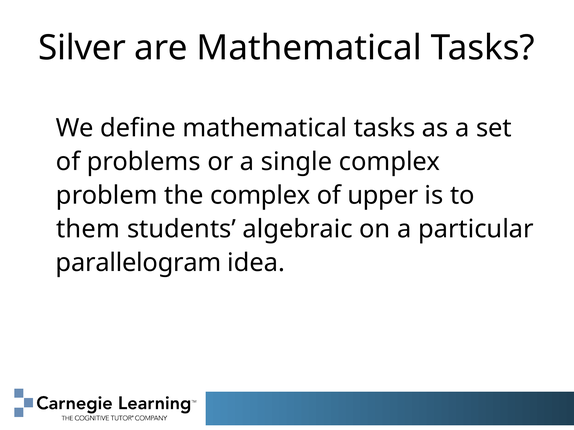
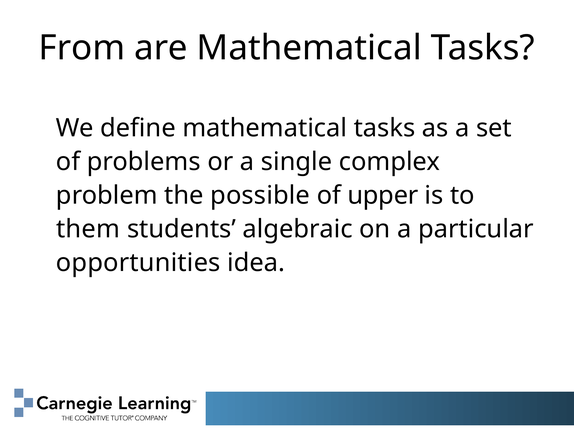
Silver: Silver -> From
the complex: complex -> possible
parallelogram: parallelogram -> opportunities
